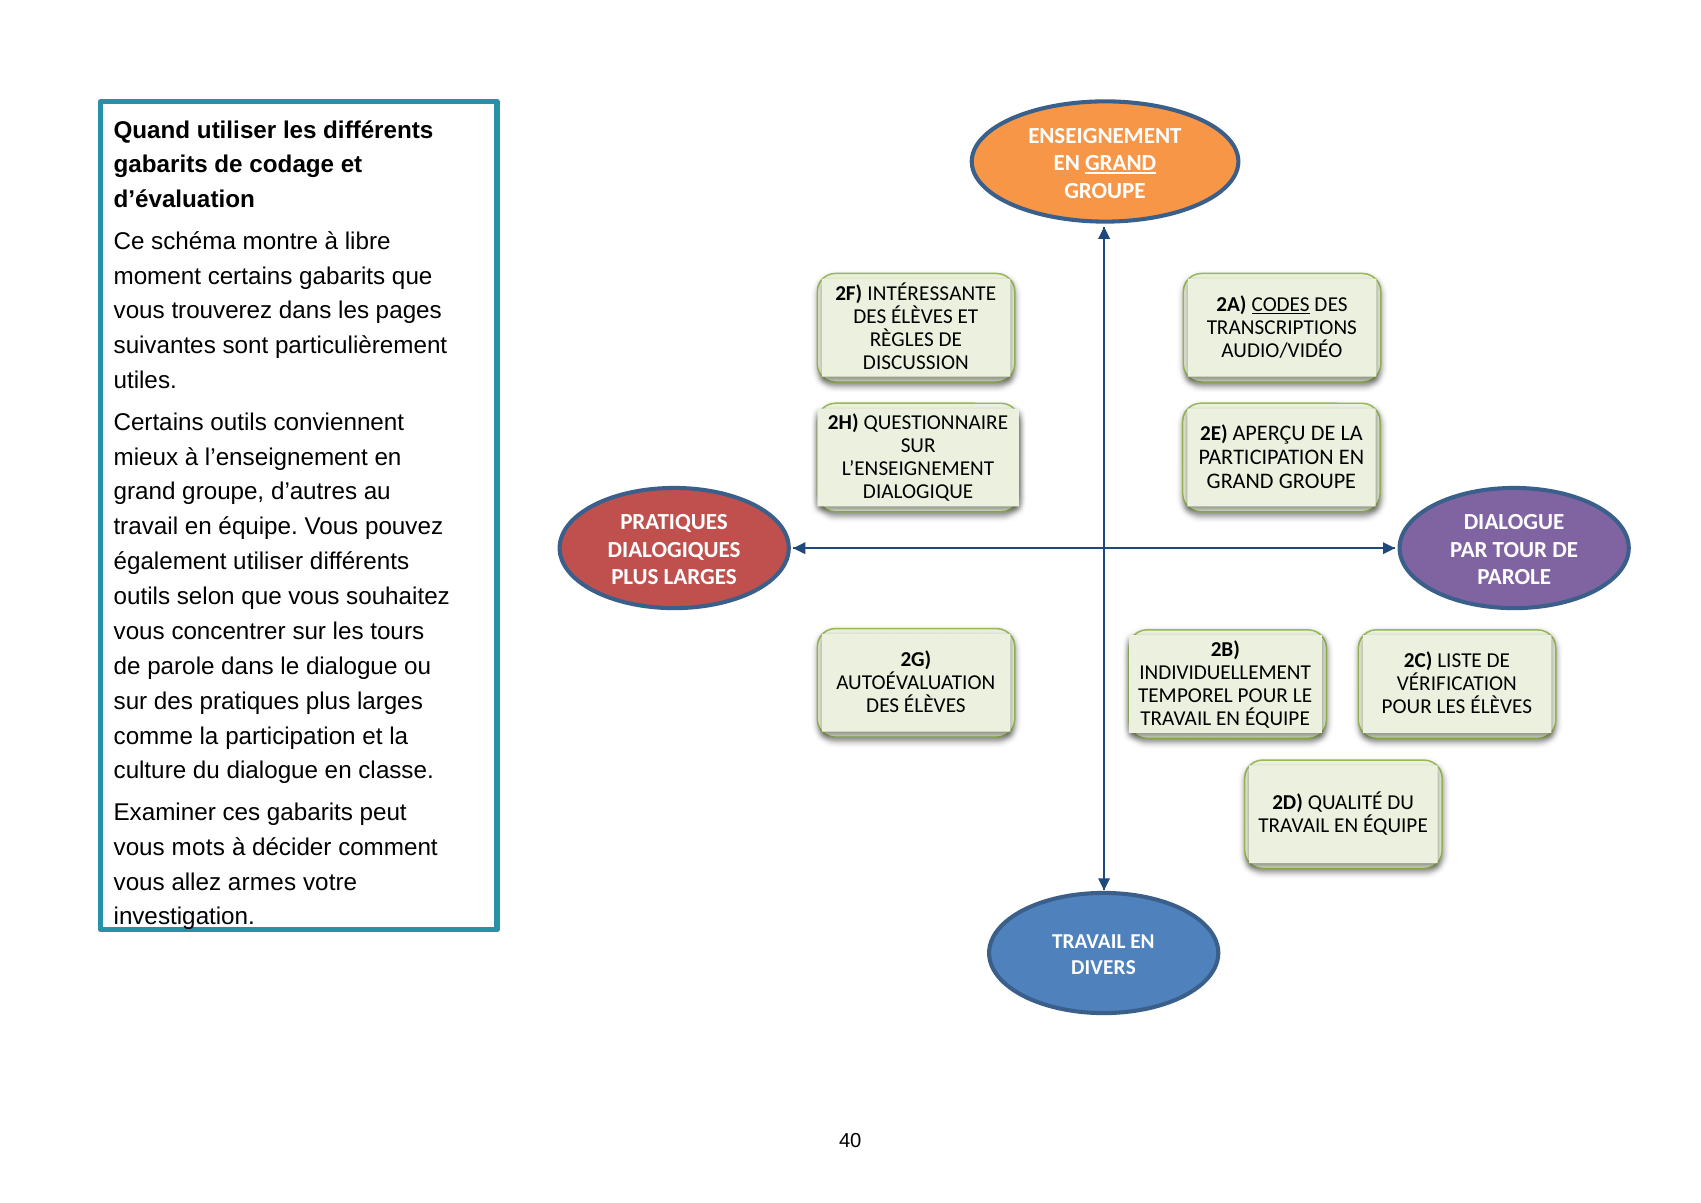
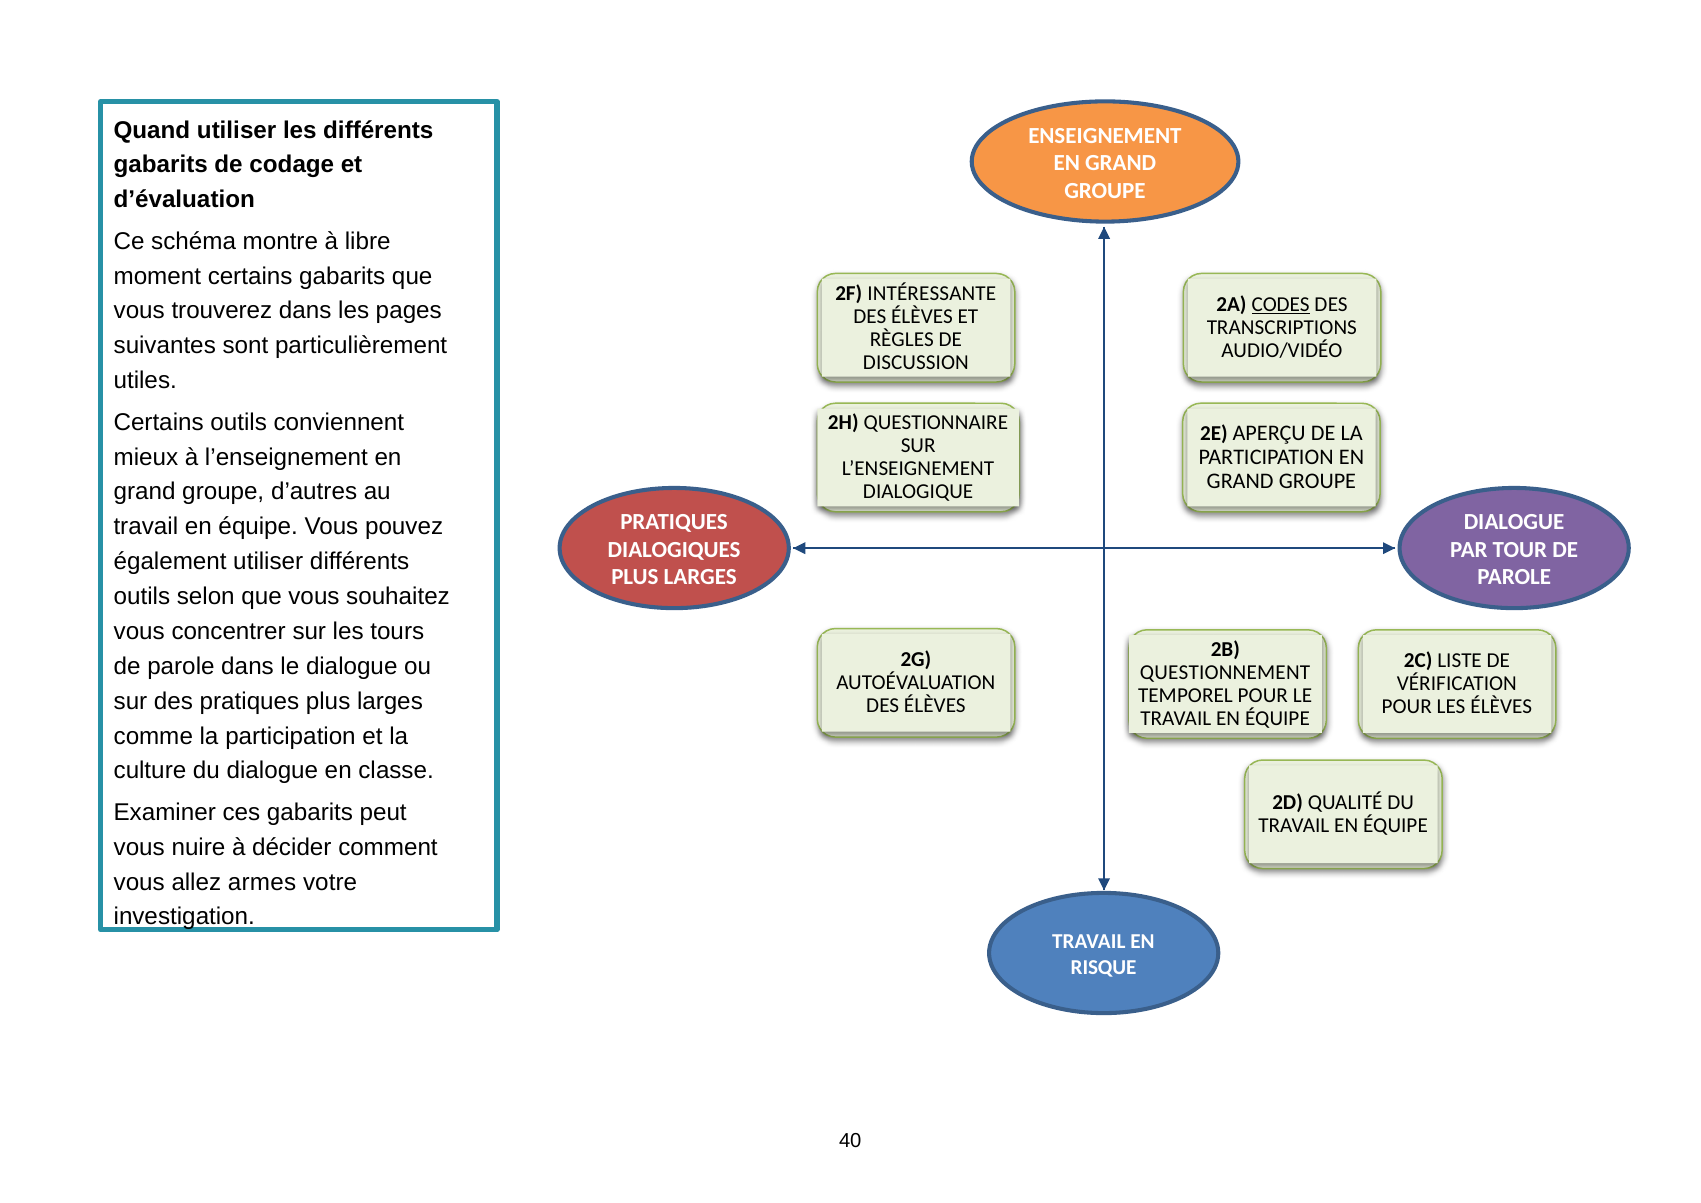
GRAND at (1121, 163) underline: present -> none
INDIVIDUELLEMENT: INDIVIDUELLEMENT -> QUESTIONNEMENT
mots: mots -> nuire
DIVERS: DIVERS -> RISQUE
